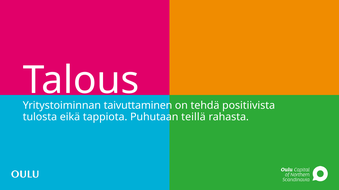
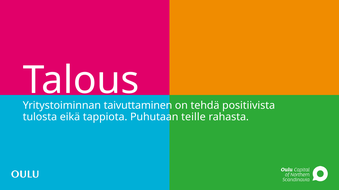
teillä: teillä -> teille
